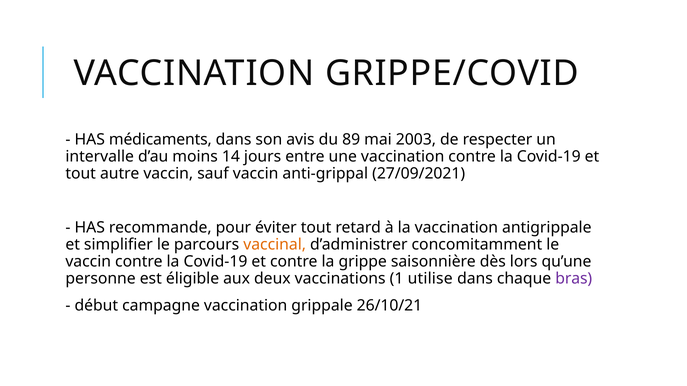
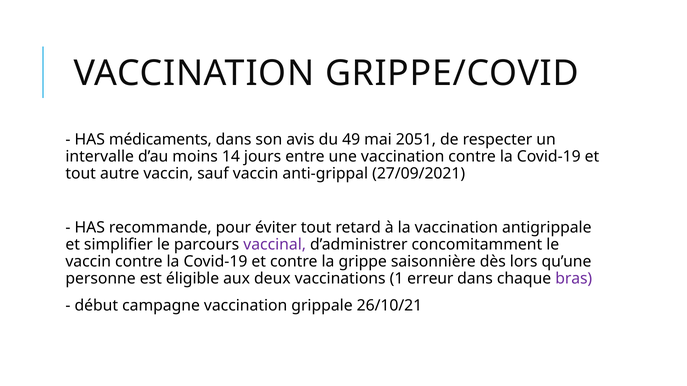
89: 89 -> 49
2003: 2003 -> 2051
vaccinal colour: orange -> purple
utilise: utilise -> erreur
